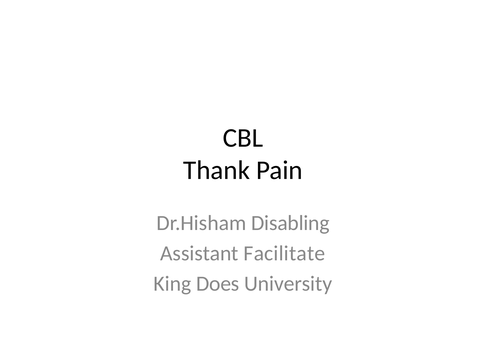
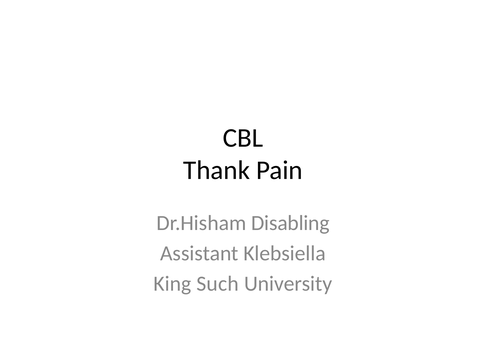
Facilitate: Facilitate -> Klebsiella
Does: Does -> Such
